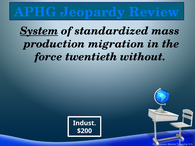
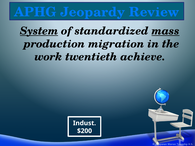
mass underline: none -> present
force: force -> work
without: without -> achieve
